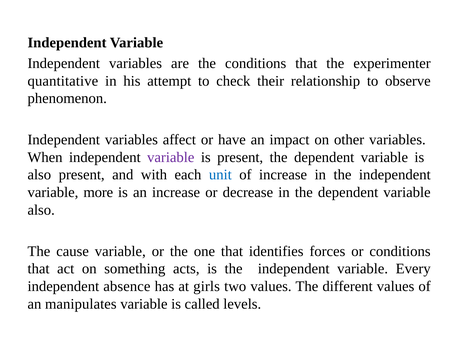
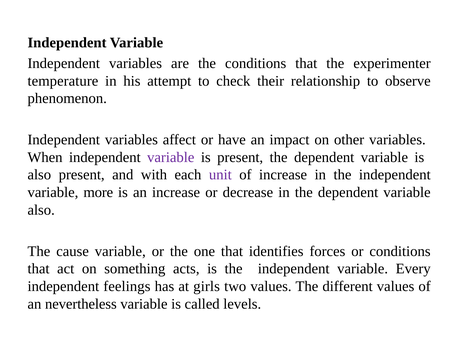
quantitative: quantitative -> temperature
unit colour: blue -> purple
absence: absence -> feelings
manipulates: manipulates -> nevertheless
